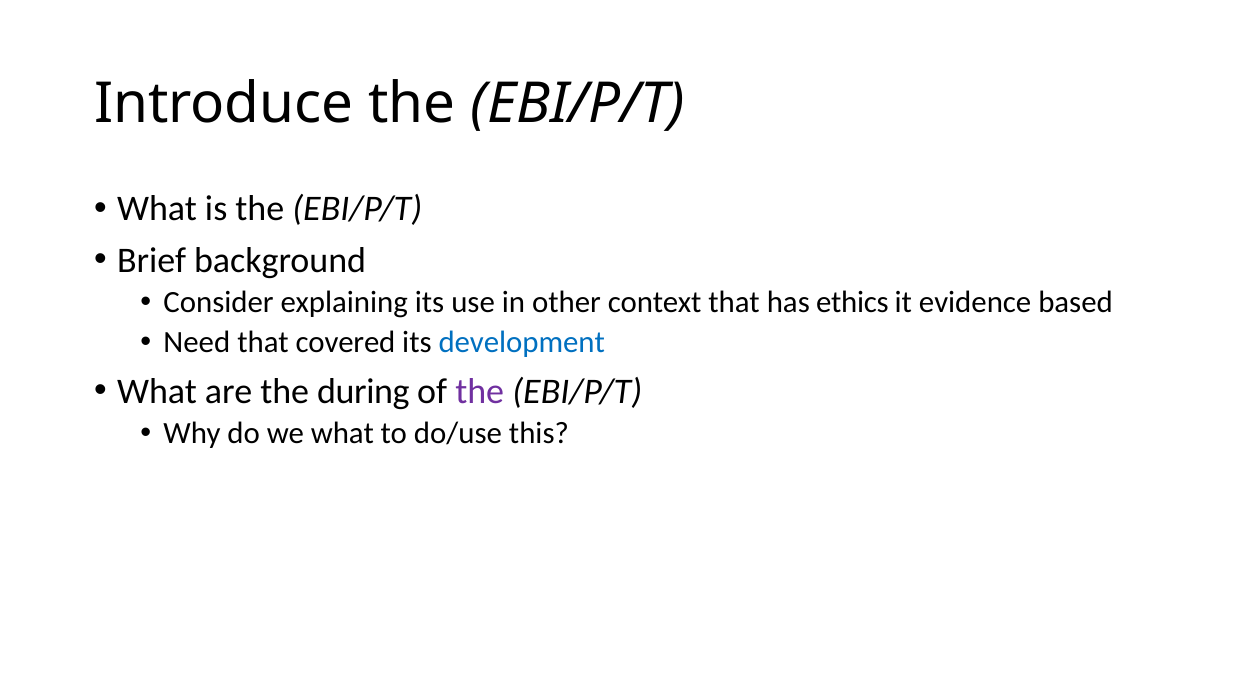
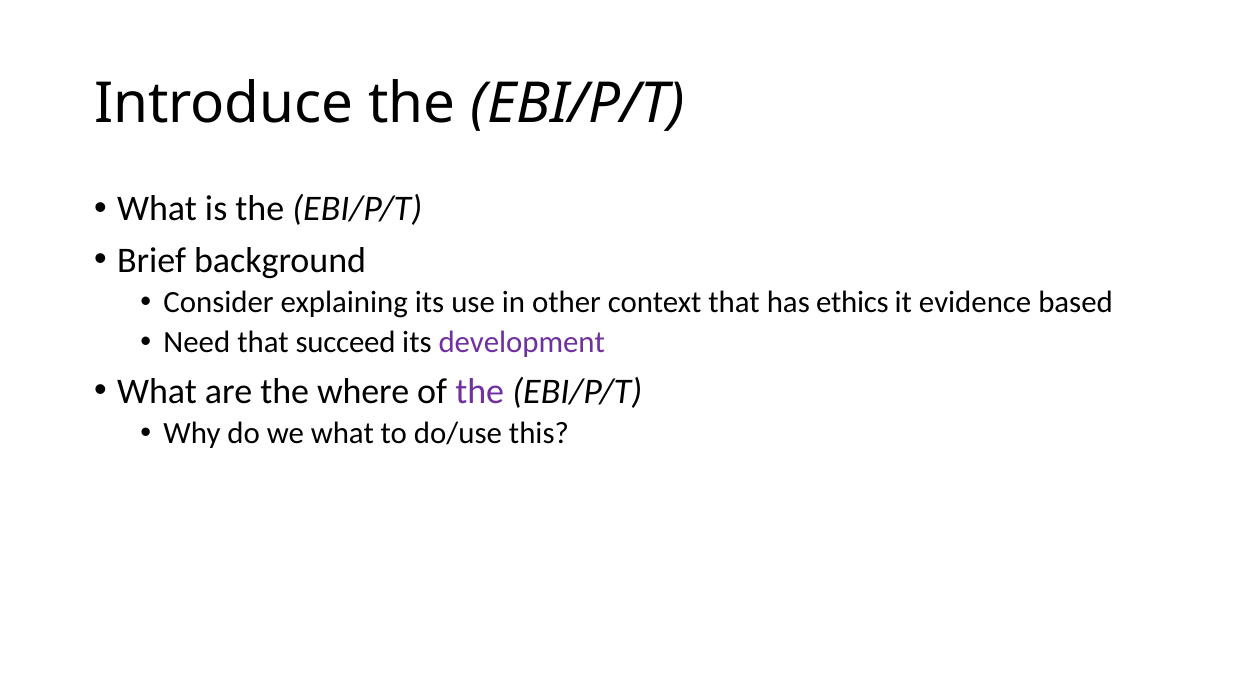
covered: covered -> succeed
development colour: blue -> purple
during: during -> where
